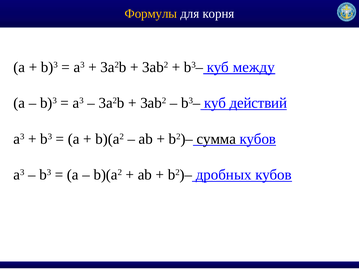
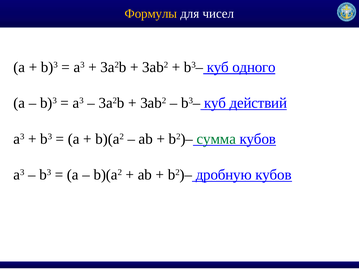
корня: корня -> чисел
между: между -> одного
сумма colour: black -> green
дробных: дробных -> дробную
